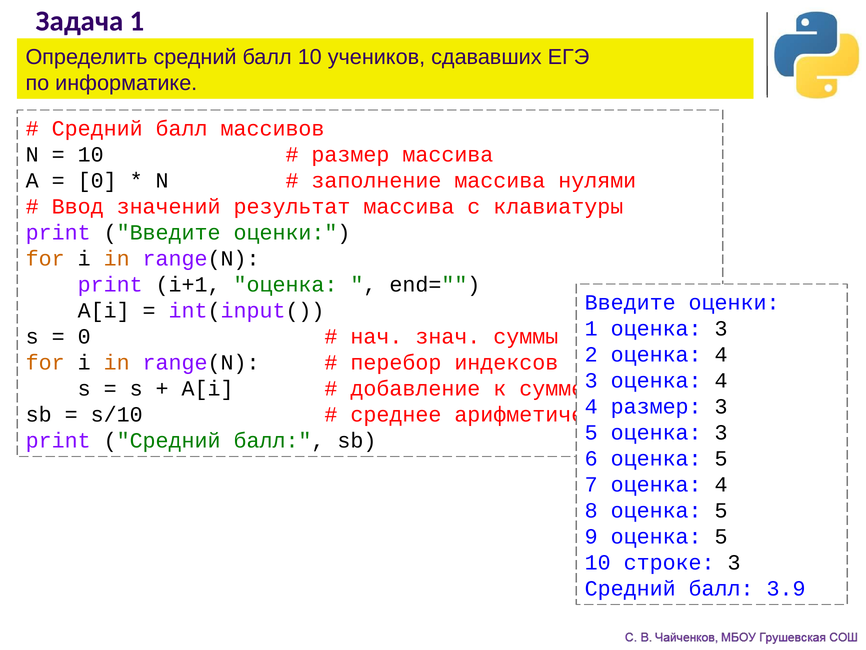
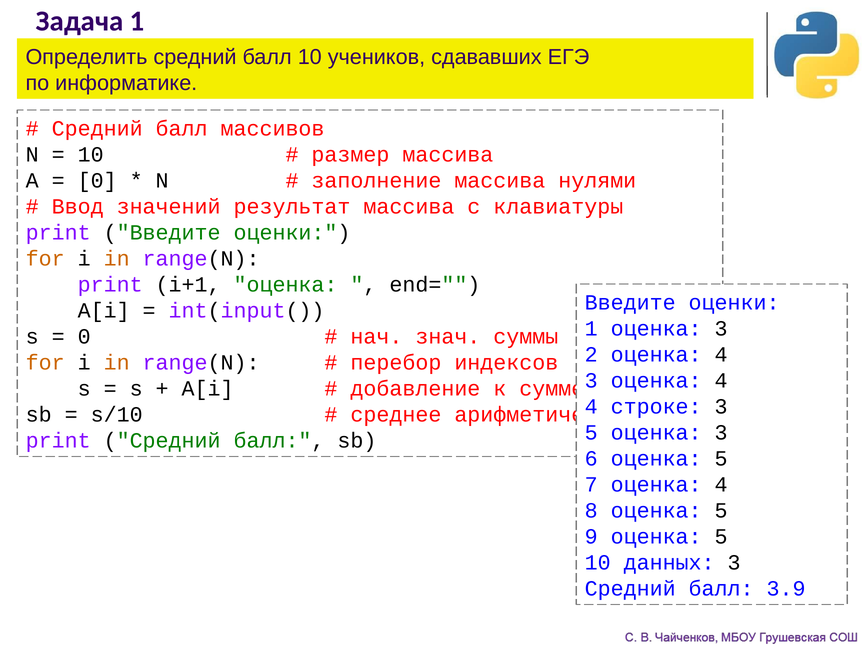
размер at (656, 406): размер -> строке
строке: строке -> данных
